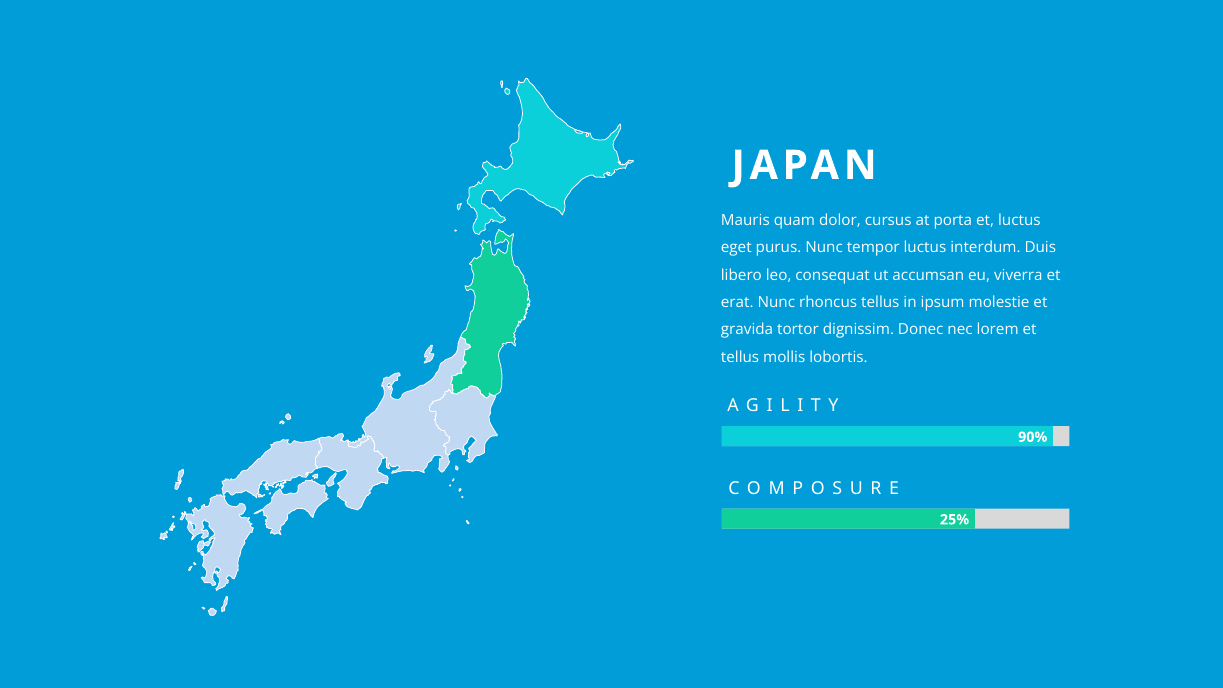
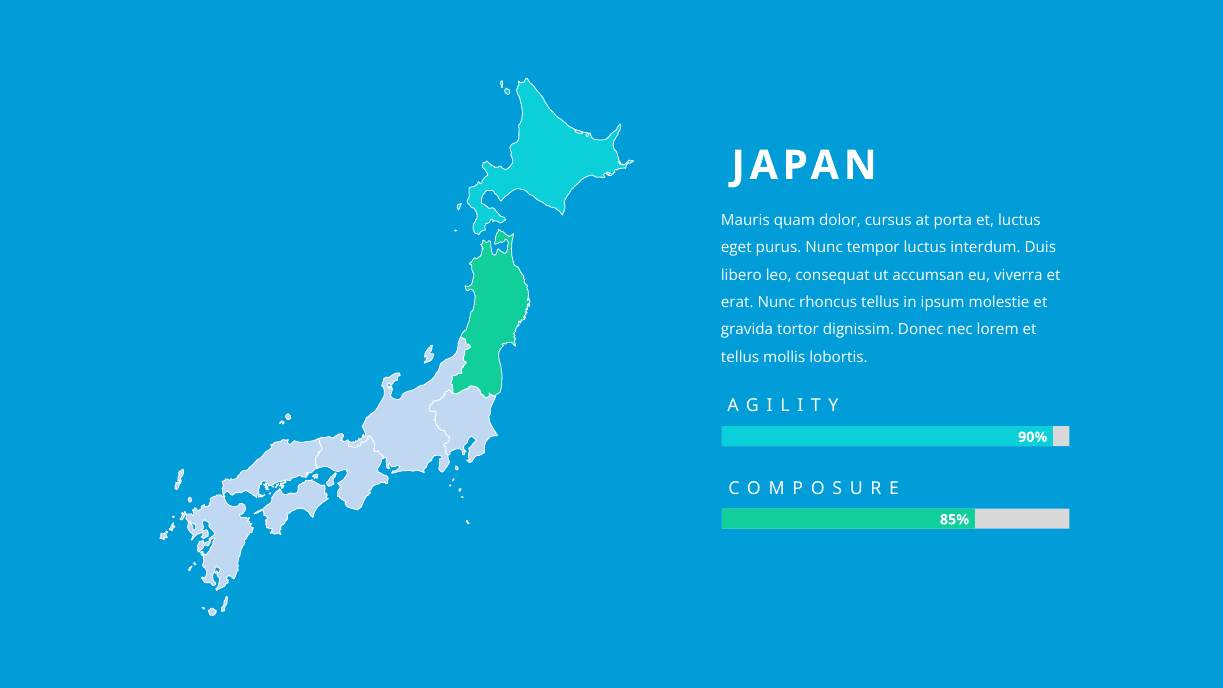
25%: 25% -> 85%
